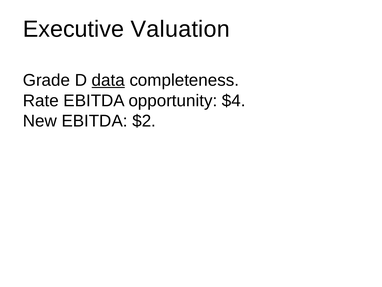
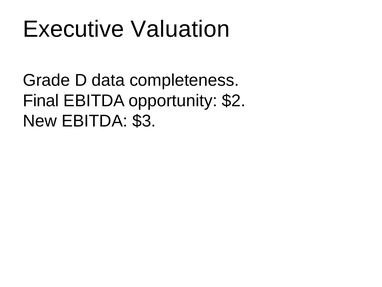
data underline: present -> none
Rate: Rate -> Final
$4: $4 -> $2
$2: $2 -> $3
